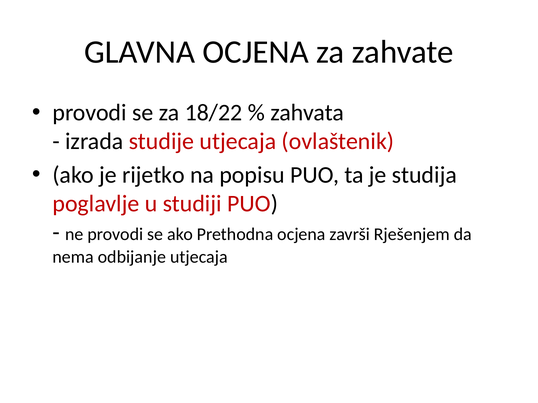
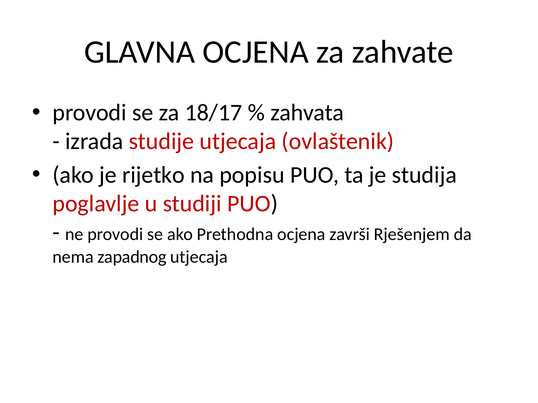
18/22: 18/22 -> 18/17
odbijanje: odbijanje -> zapadnog
